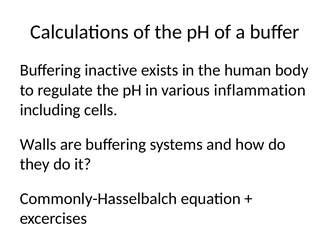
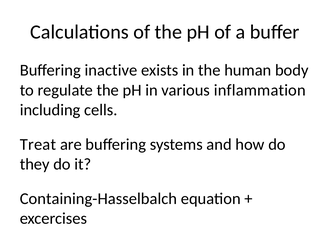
Walls: Walls -> Treat
Commonly-Hasselbalch: Commonly-Hasselbalch -> Containing-Hasselbalch
